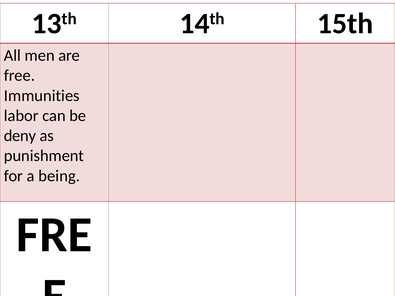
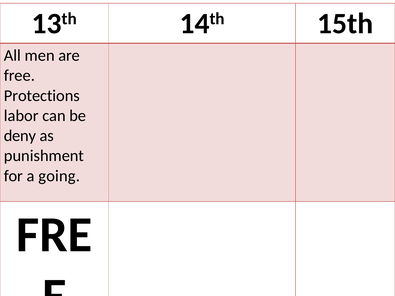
Immunities: Immunities -> Protections
being: being -> going
